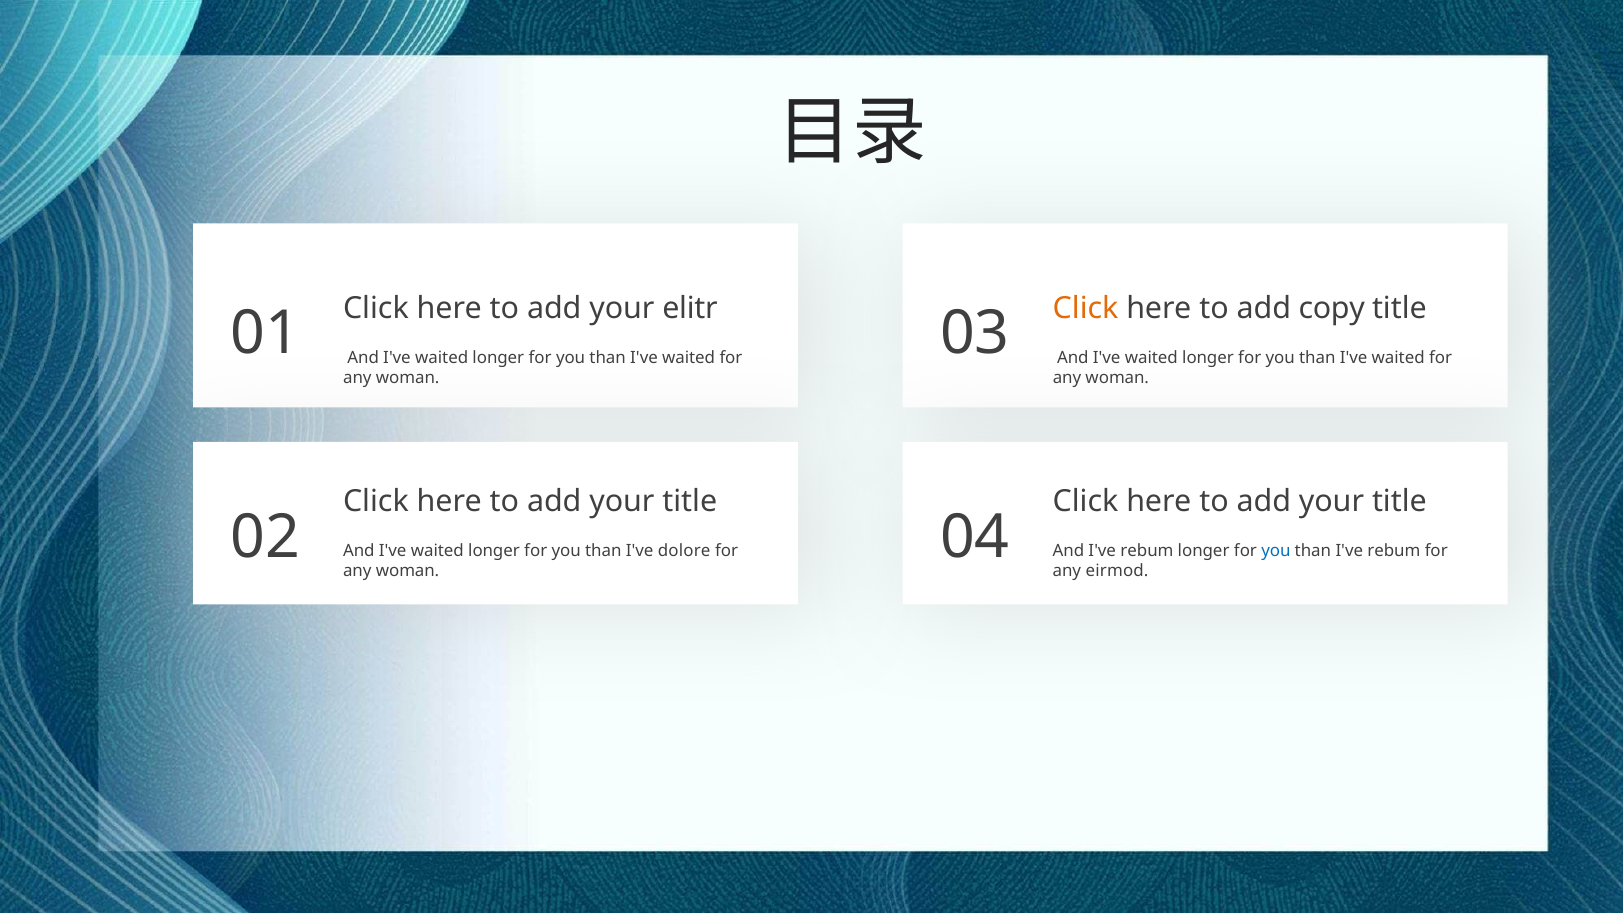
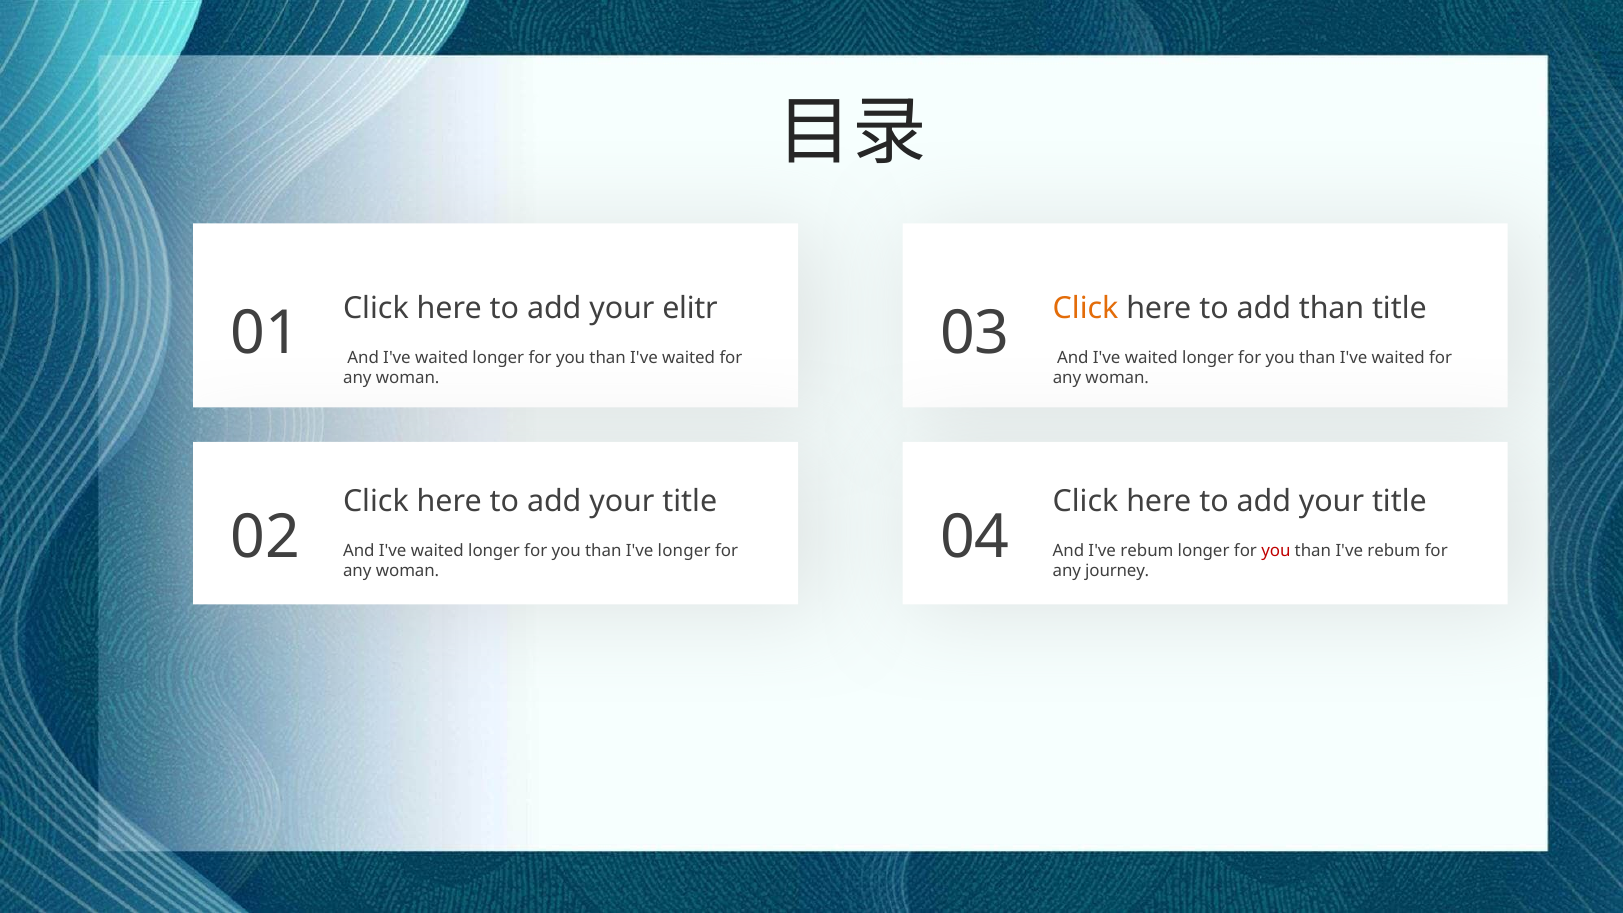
add copy: copy -> than
I've dolore: dolore -> longer
you at (1276, 551) colour: blue -> red
eirmod: eirmod -> journey
